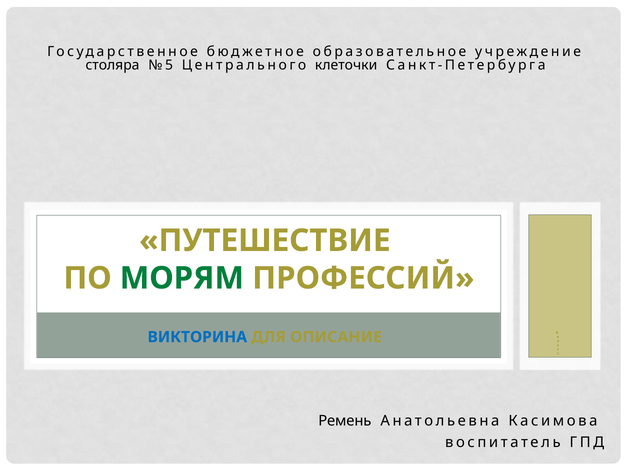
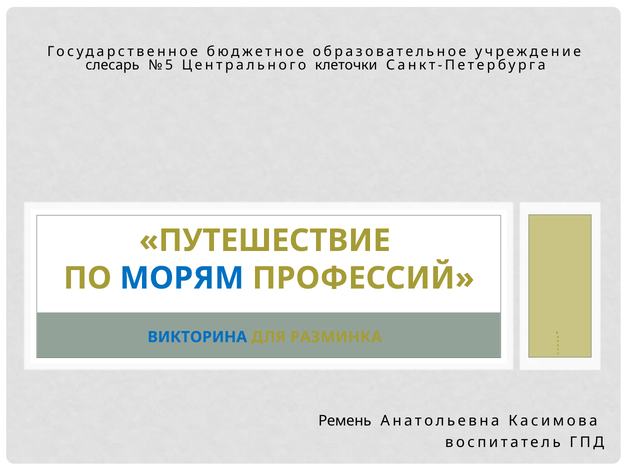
столяра: столяра -> слесарь
МОРЯМ colour: green -> blue
ОПИСАНИЕ: ОПИСАНИЕ -> РАЗМИНКА
